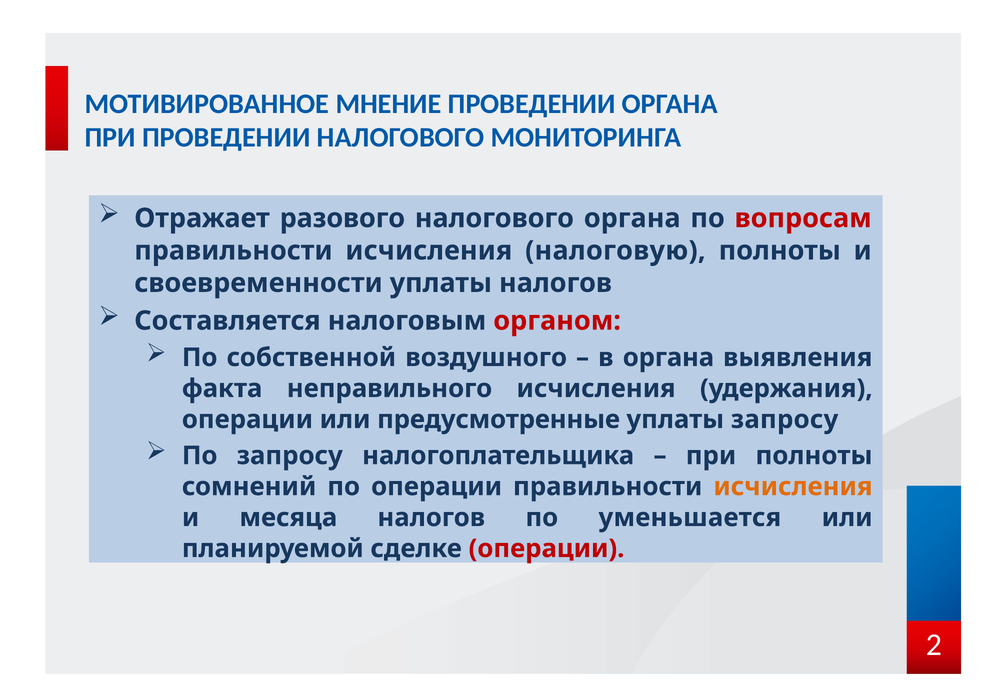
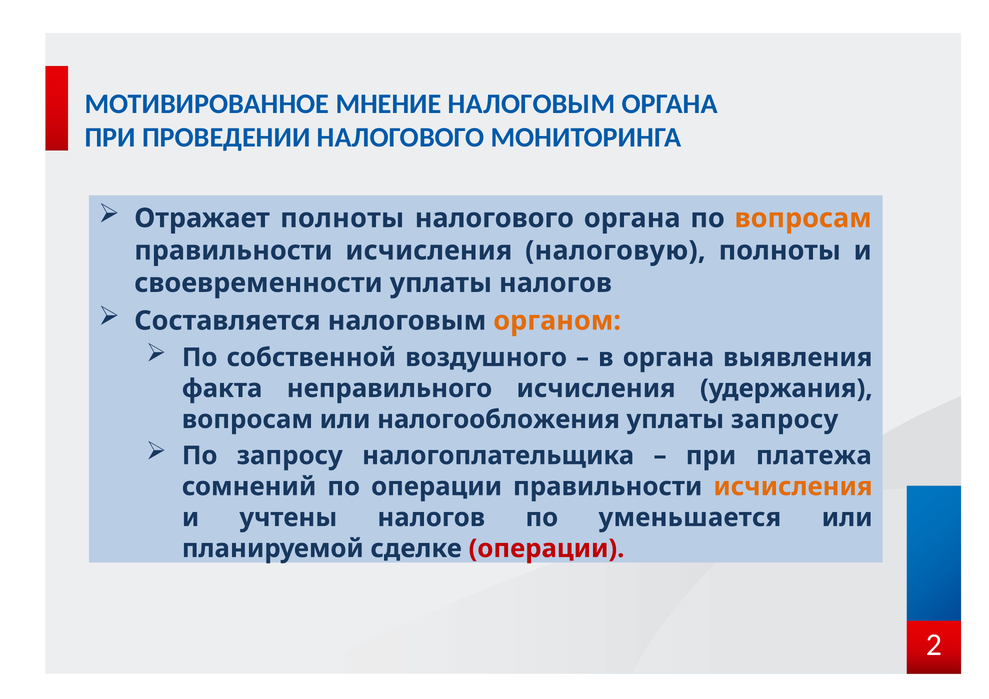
МНЕНИЕ ПРОВЕДЕНИИ: ПРОВЕДЕНИИ -> НАЛОГОВЫМ
Отражает разового: разового -> полноты
вопросам at (803, 218) colour: red -> orange
органом colour: red -> orange
операции at (247, 420): операции -> вопросам
предусмотренные: предусмотренные -> налогообложения
при полноты: полноты -> платежа
месяца: месяца -> учтены
